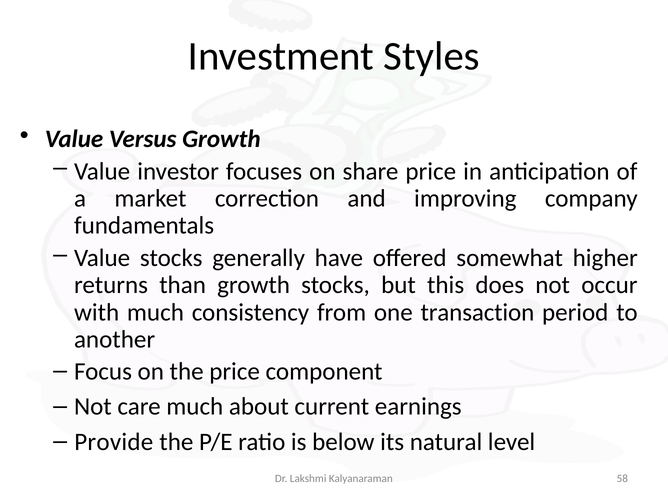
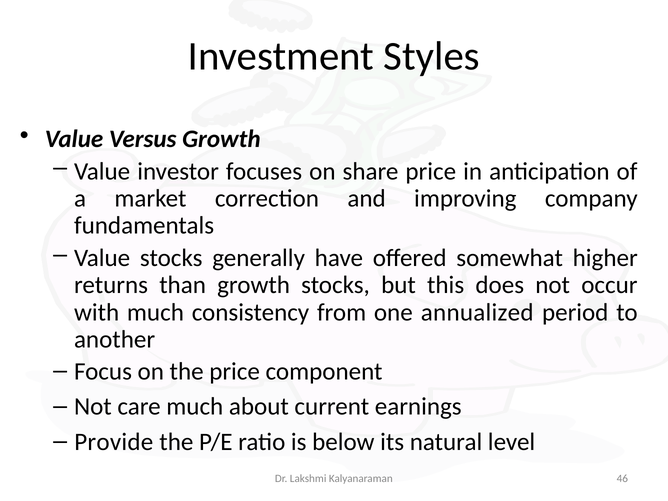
transaction: transaction -> annualized
58: 58 -> 46
